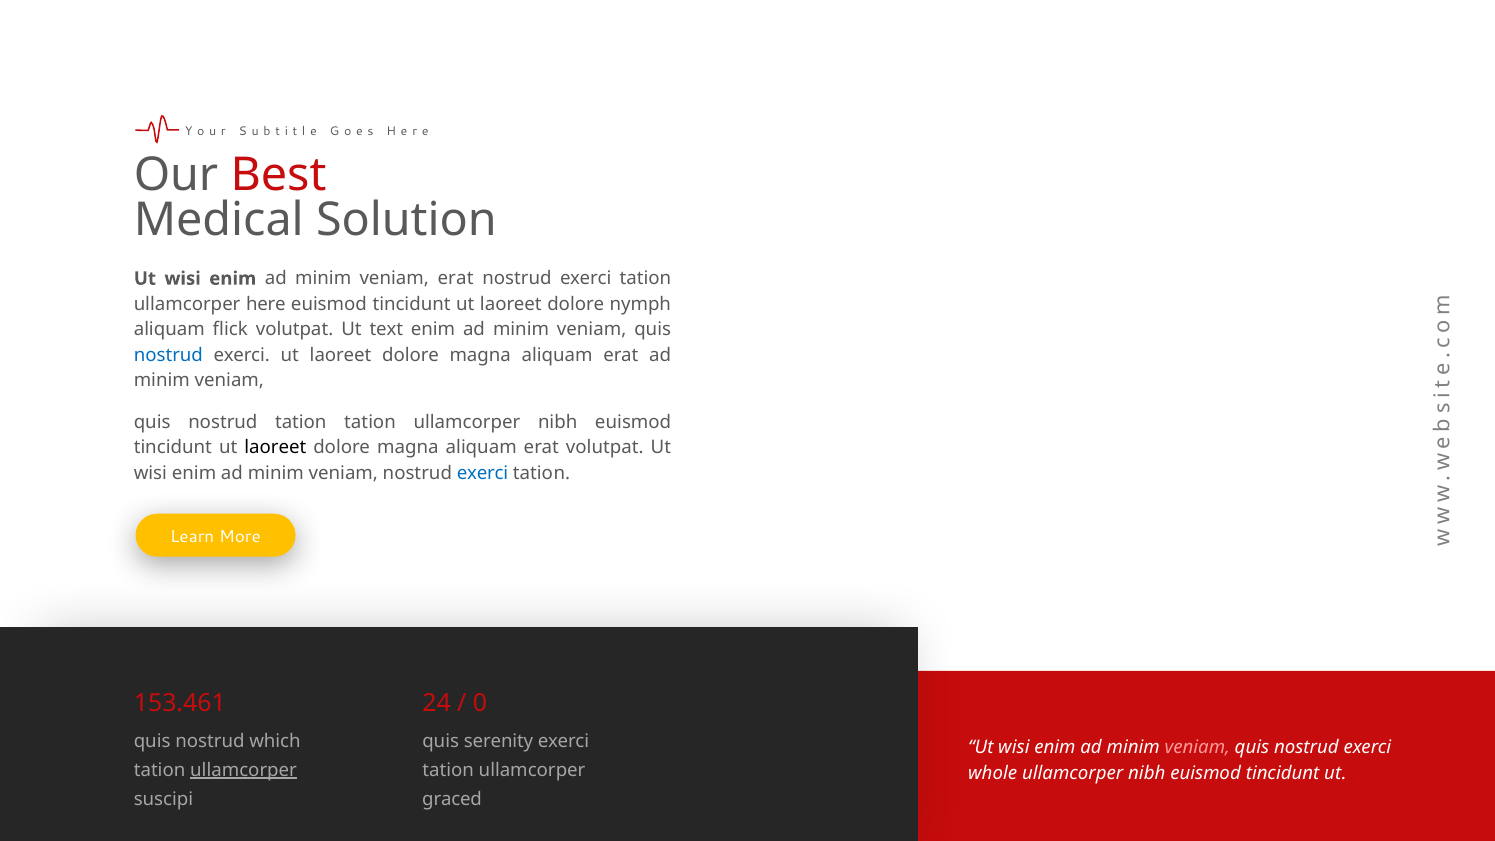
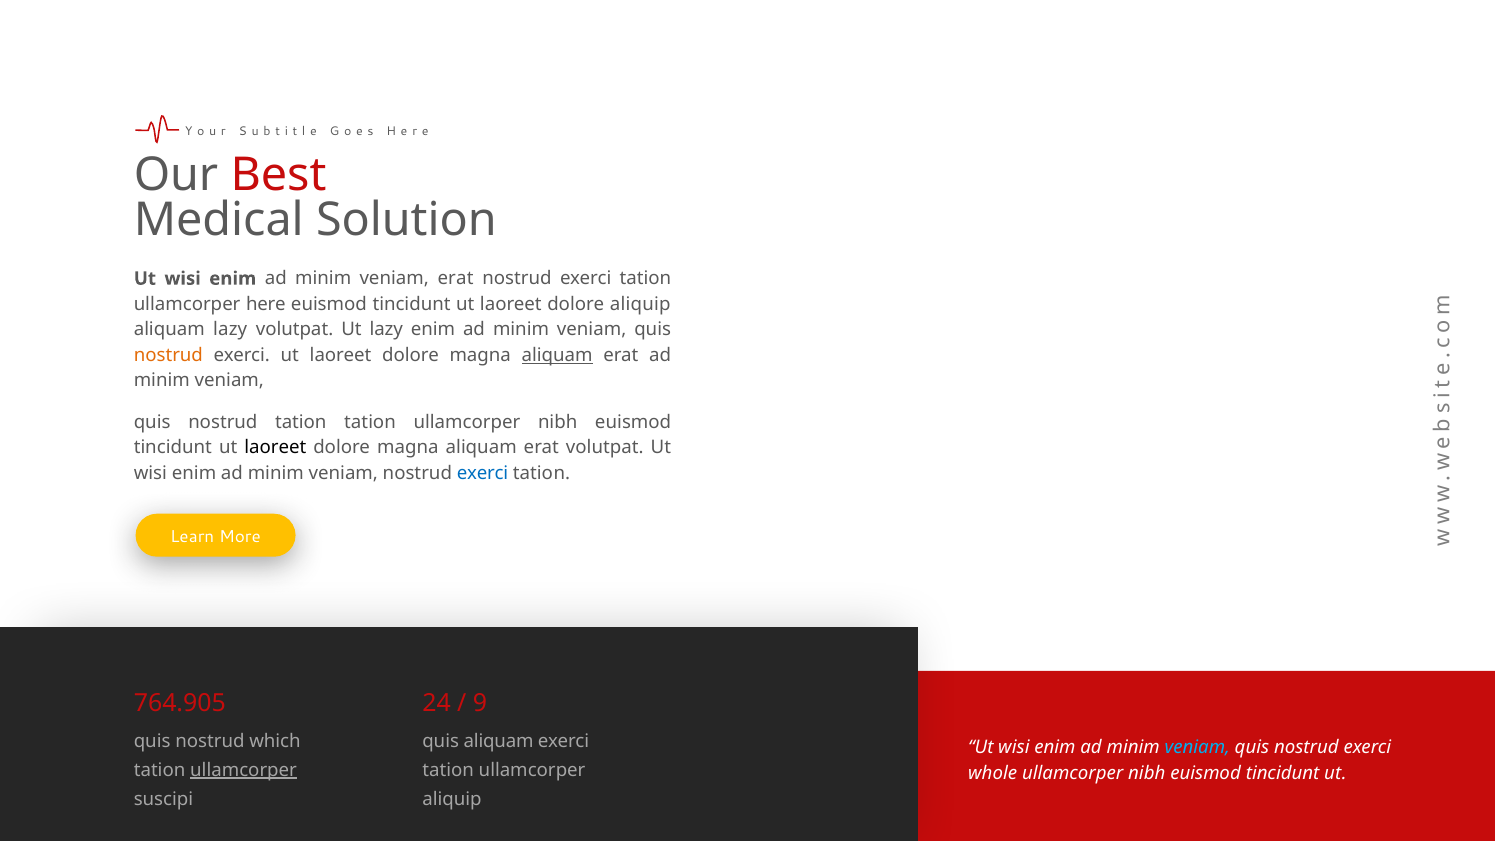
dolore nymph: nymph -> aliquip
aliquam flick: flick -> lazy
Ut text: text -> lazy
nostrud at (168, 355) colour: blue -> orange
aliquam at (557, 355) underline: none -> present
153.461: 153.461 -> 764.905
0: 0 -> 9
quis serenity: serenity -> aliquam
veniam at (1197, 748) colour: pink -> light blue
graced at (452, 799): graced -> aliquip
